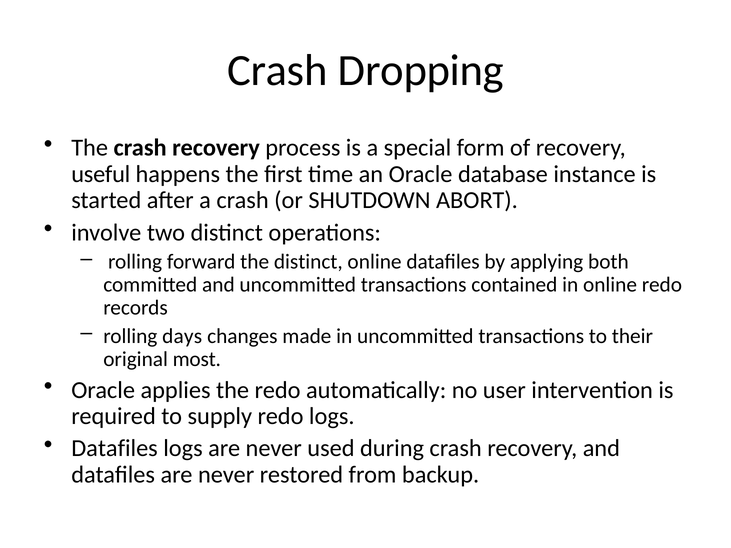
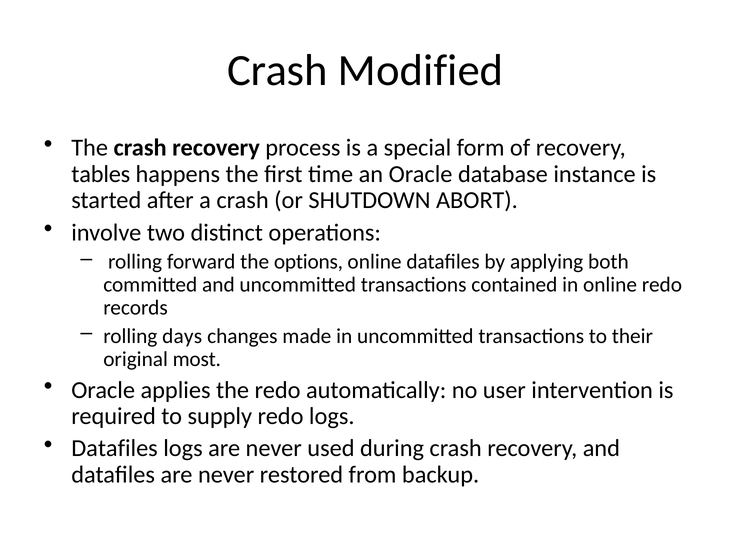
Dropping: Dropping -> Modified
useful: useful -> tables
the distinct: distinct -> options
